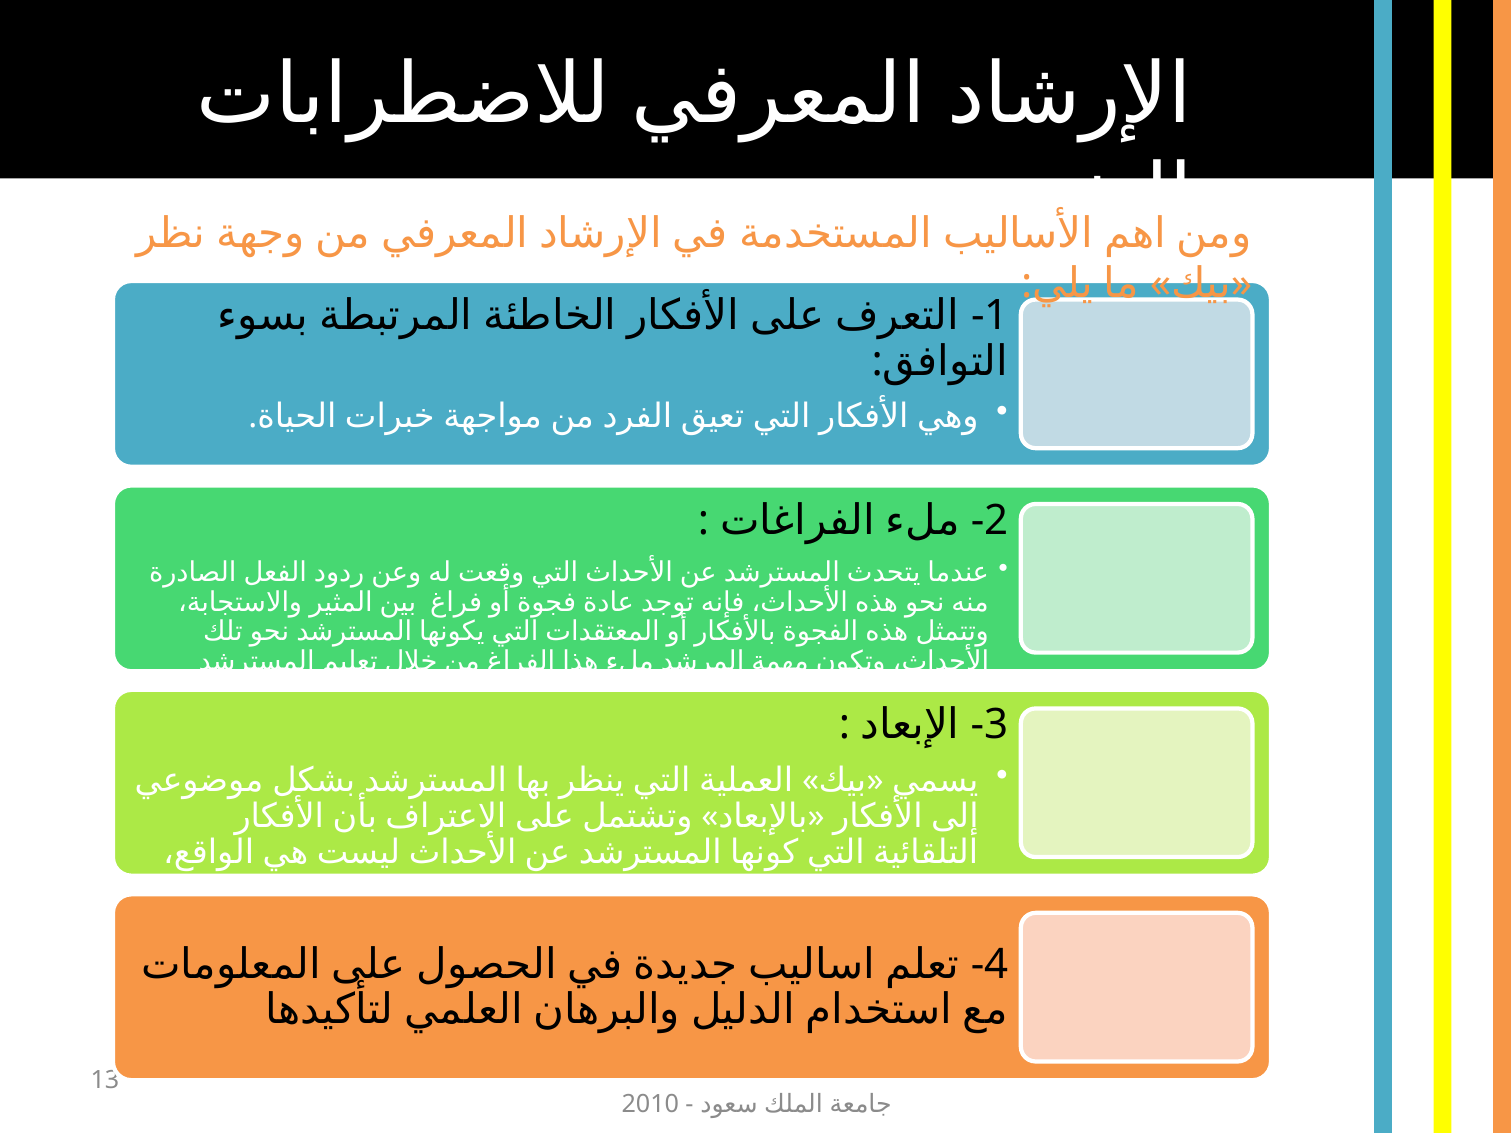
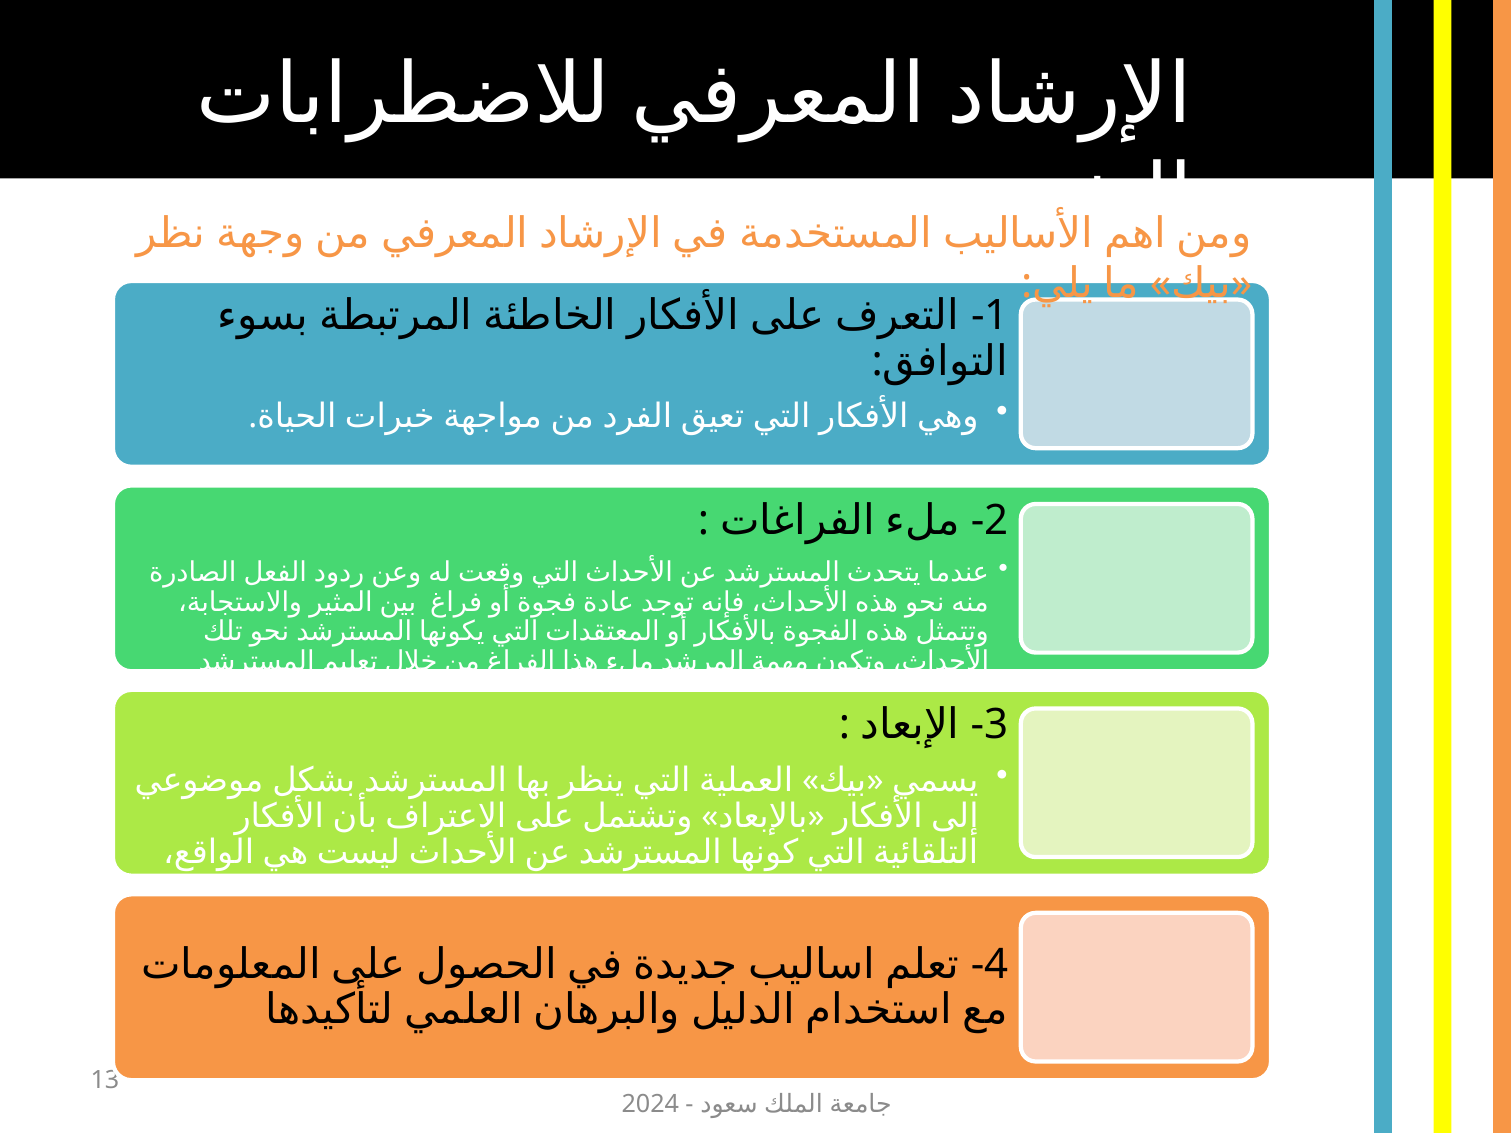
2010: 2010 -> 2024
